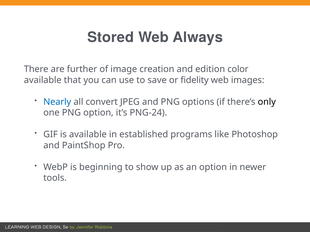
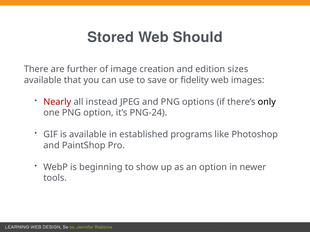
Always: Always -> Should
color: color -> sizes
Nearly colour: blue -> red
convert: convert -> instead
